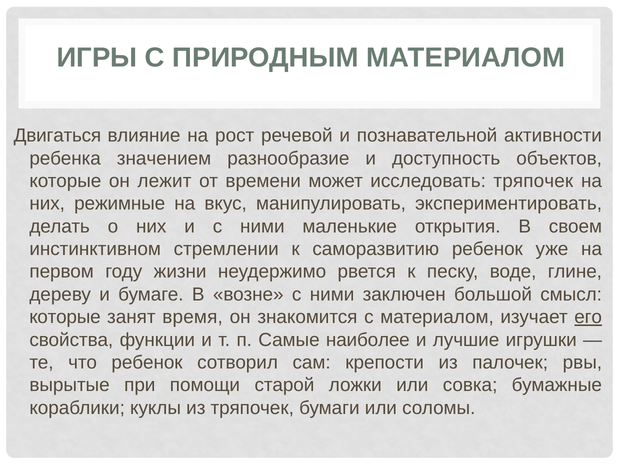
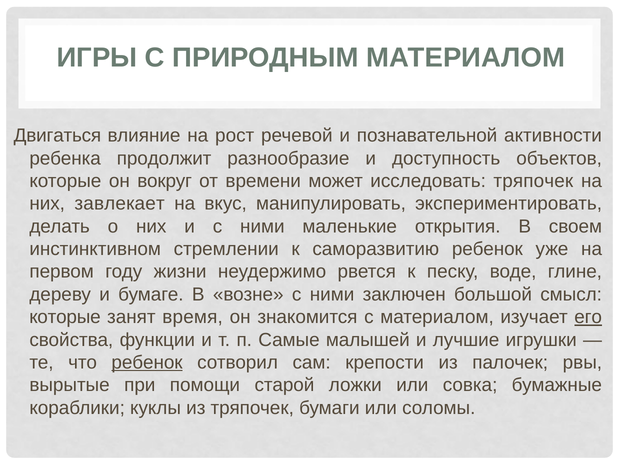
значением: значением -> продолжит
лежит: лежит -> вокруг
режимные: режимные -> завлекает
наиболее: наиболее -> малышей
ребенок at (147, 363) underline: none -> present
